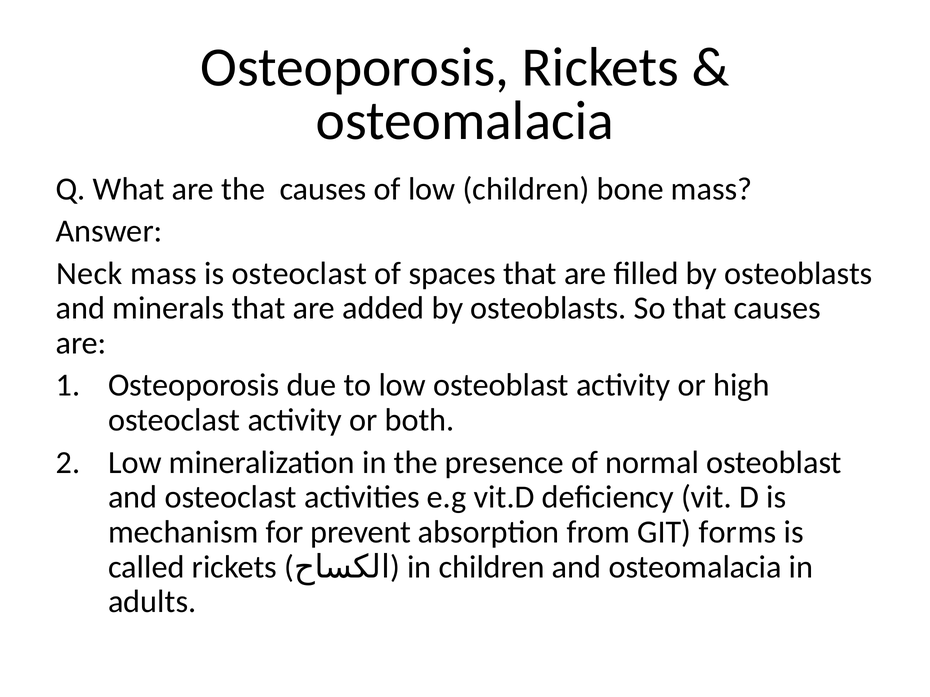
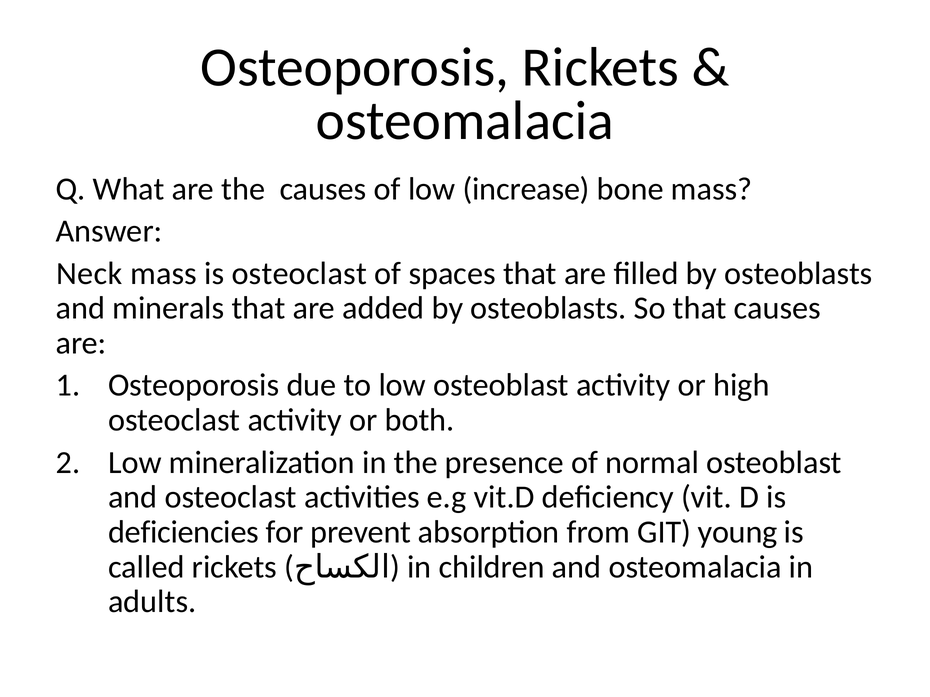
low children: children -> increase
mechanism: mechanism -> deficiencies
forms: forms -> young
